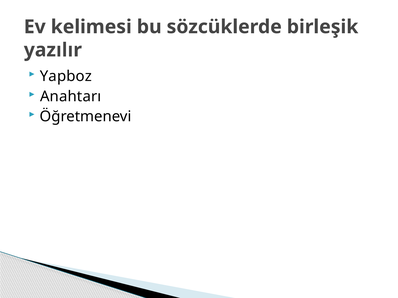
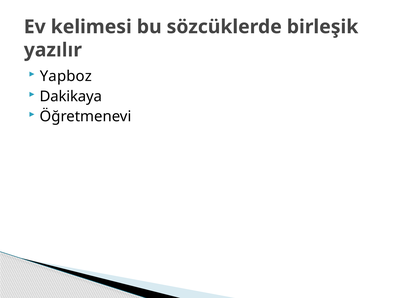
Anahtarı: Anahtarı -> Dakikaya
